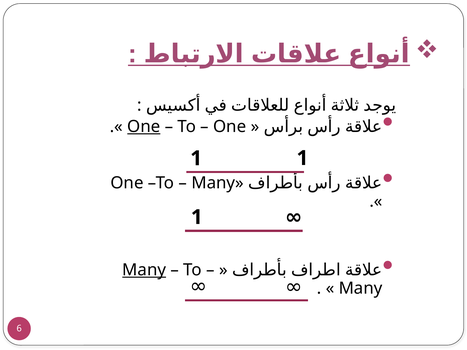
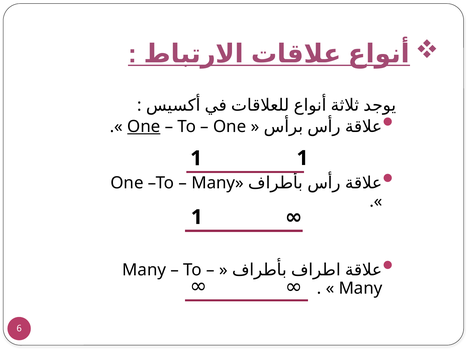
Many at (144, 270) underline: present -> none
